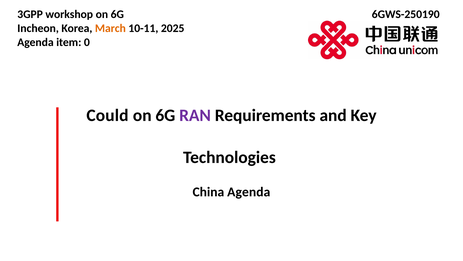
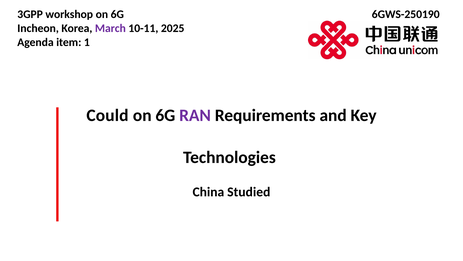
March colour: orange -> purple
0: 0 -> 1
China Agenda: Agenda -> Studied
